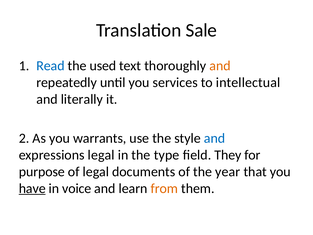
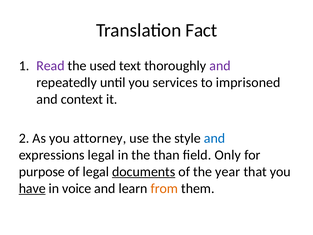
Sale: Sale -> Fact
Read colour: blue -> purple
and at (220, 66) colour: orange -> purple
intellectual: intellectual -> imprisoned
literally: literally -> context
warrants: warrants -> attorney
type: type -> than
They: They -> Only
documents underline: none -> present
